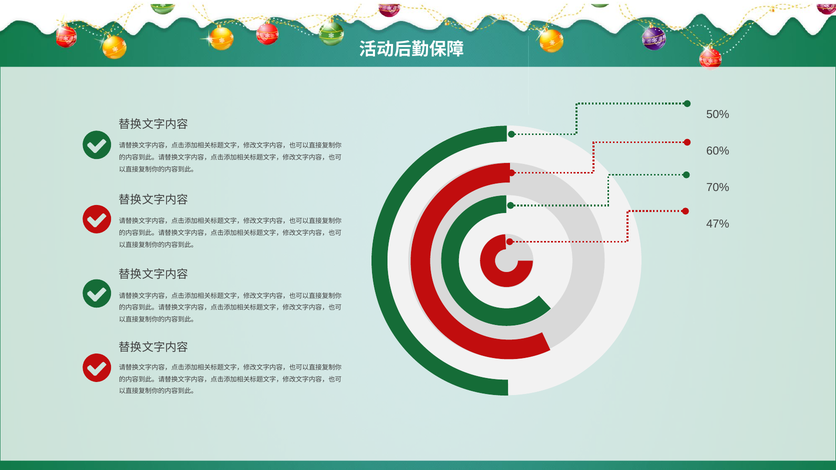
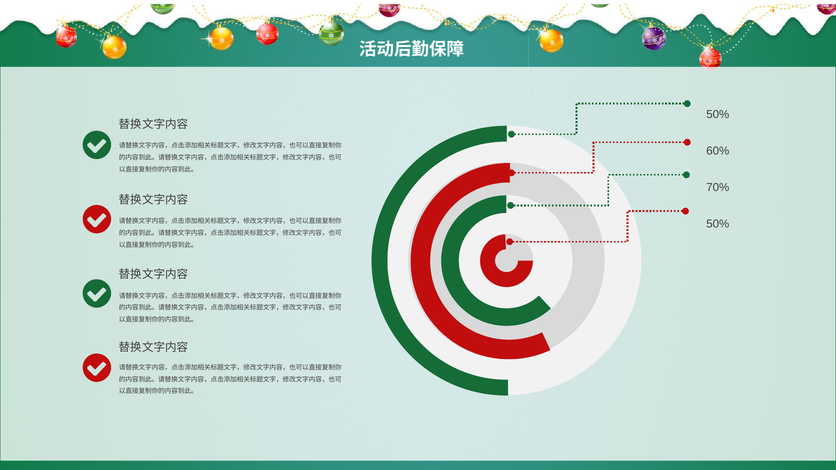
47% at (718, 224): 47% -> 50%
